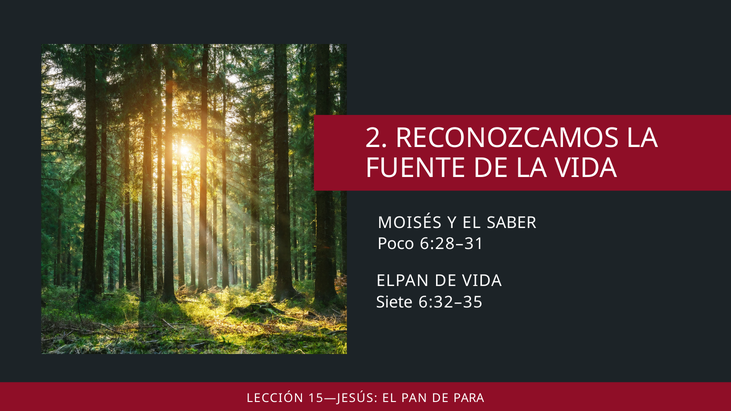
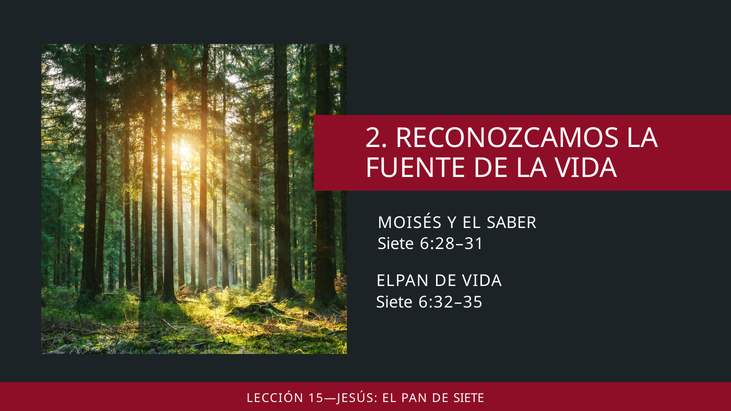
Poco at (396, 244): Poco -> Siete
DE PARA: PARA -> SIETE
